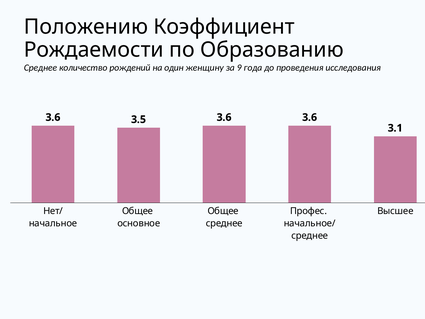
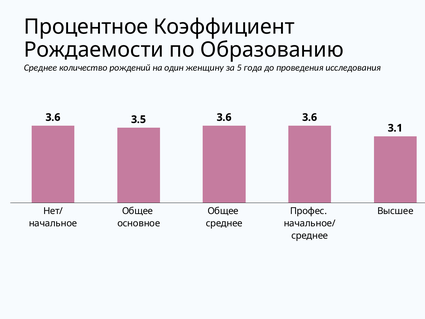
Положению: Положению -> Процентное
9: 9 -> 5
